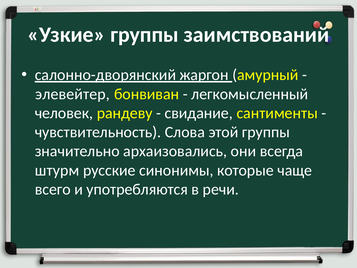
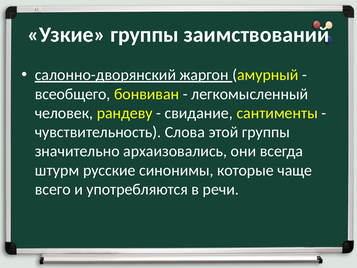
элевейтер: элевейтер -> всеобщего
